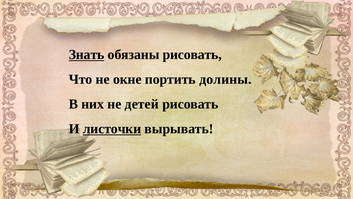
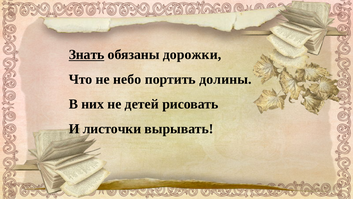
обязаны рисовать: рисовать -> дорожки
окне: окне -> небо
листочки underline: present -> none
